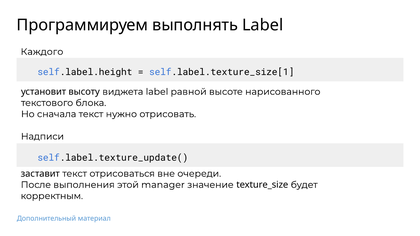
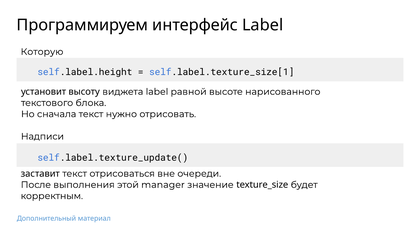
выполнять: выполнять -> интерфейс
Каждого: Каждого -> Которую
